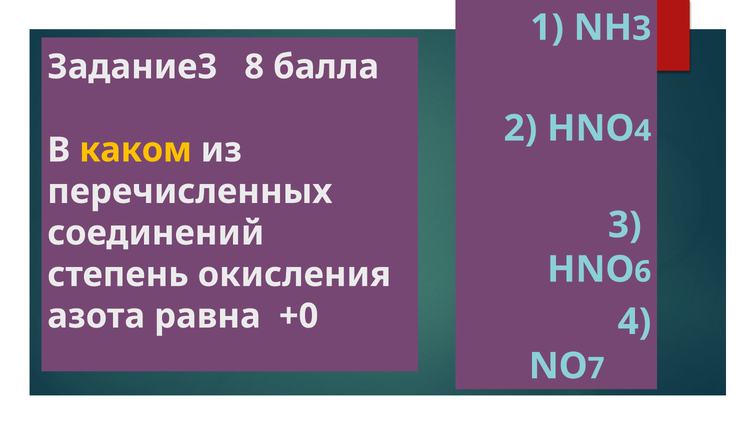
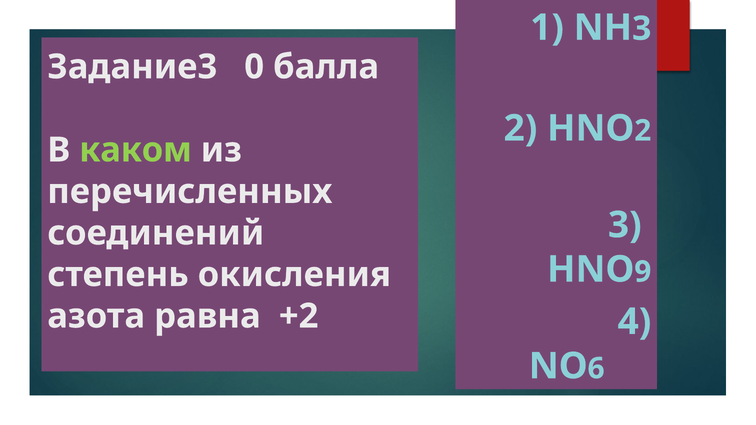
8: 8 -> 0
4 at (643, 131): 4 -> 2
каком colour: yellow -> light green
6: 6 -> 9
+0: +0 -> +2
7: 7 -> 6
